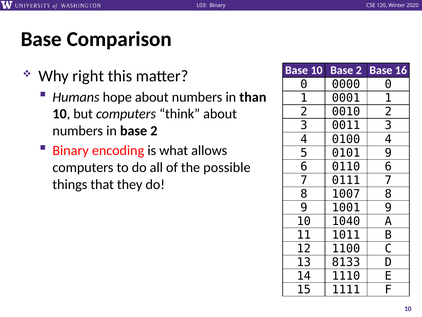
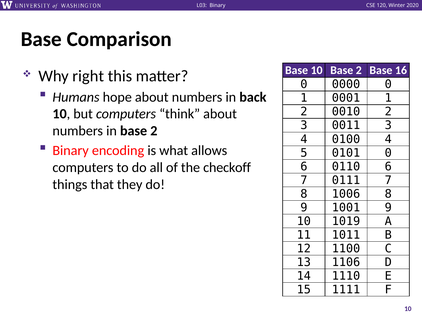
than: than -> back
0101 9: 9 -> 0
possible: possible -> checkoff
1007: 1007 -> 1006
1040: 1040 -> 1019
8133: 8133 -> 1106
